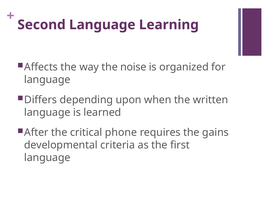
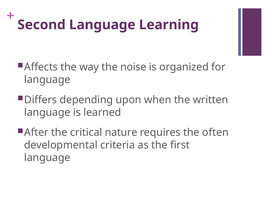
phone: phone -> nature
gains: gains -> often
